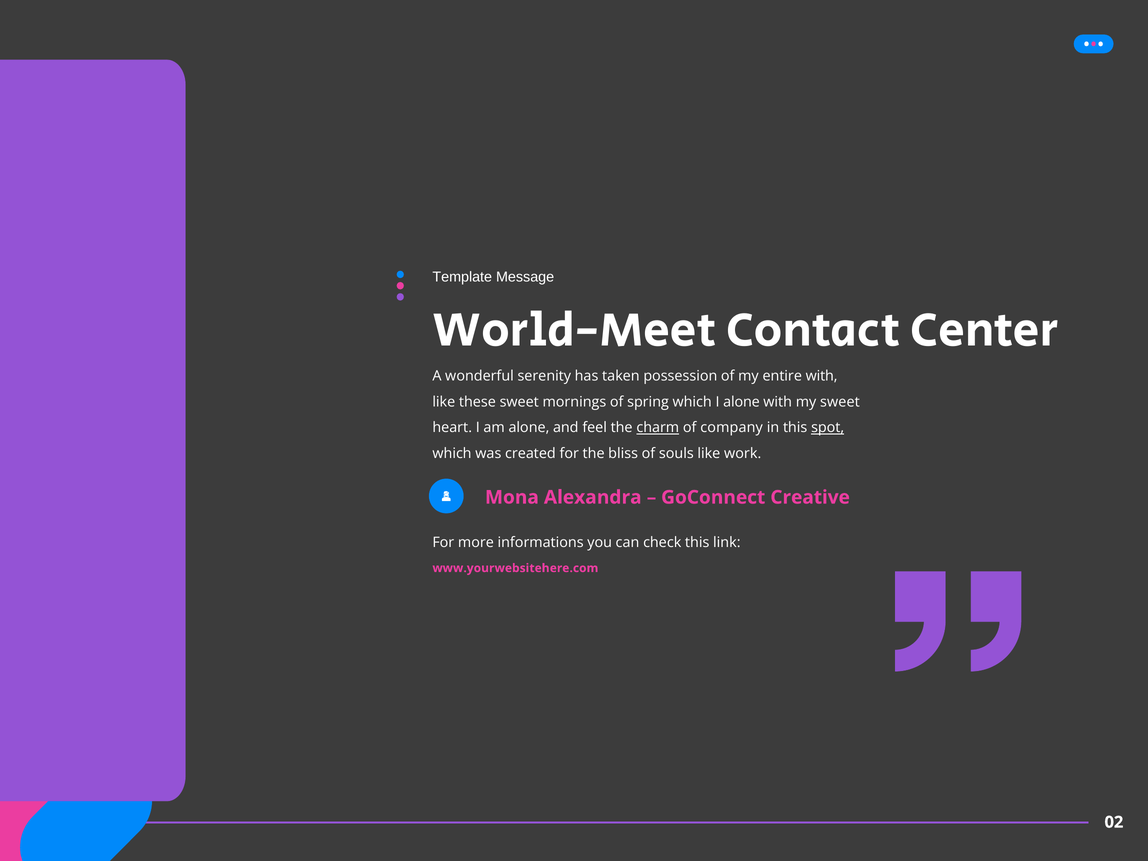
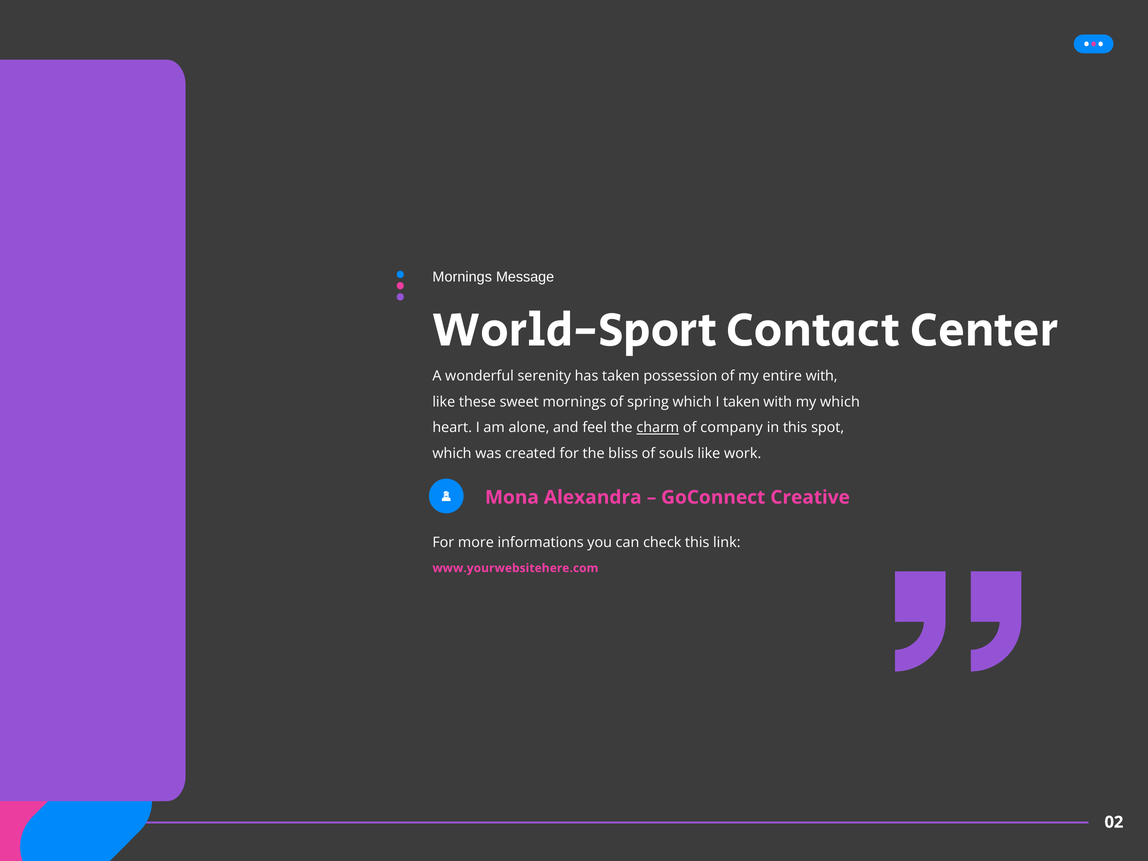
Template at (462, 277): Template -> Mornings
World-Meet: World-Meet -> World-Sport
I alone: alone -> taken
my sweet: sweet -> which
spot underline: present -> none
